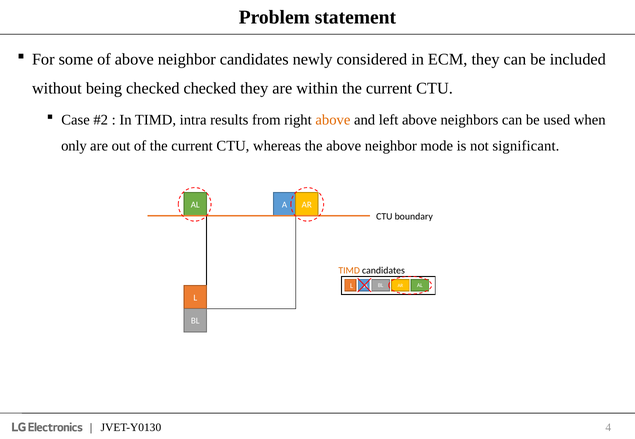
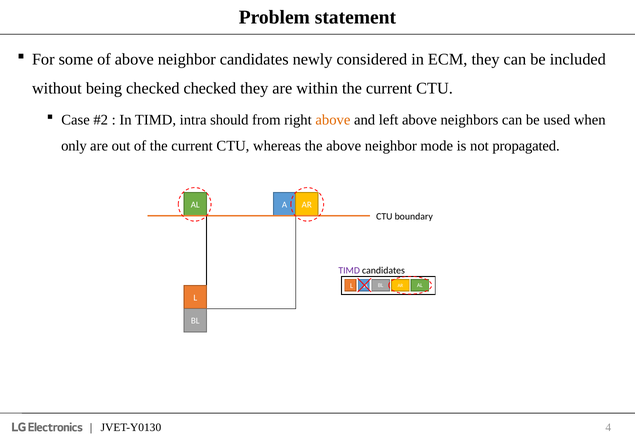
results: results -> should
significant: significant -> propagated
TIMD at (349, 271) colour: orange -> purple
